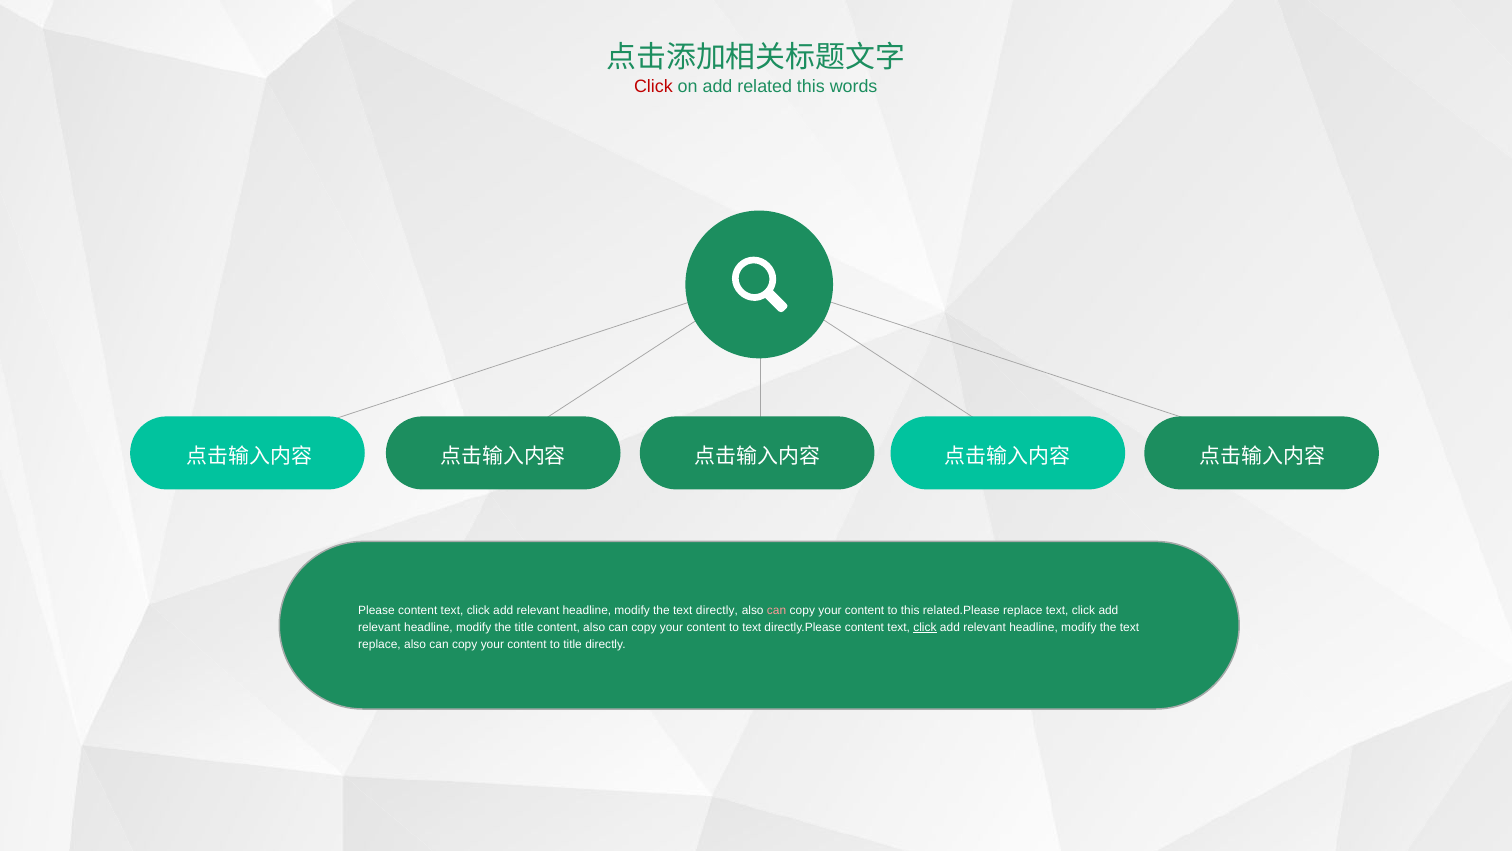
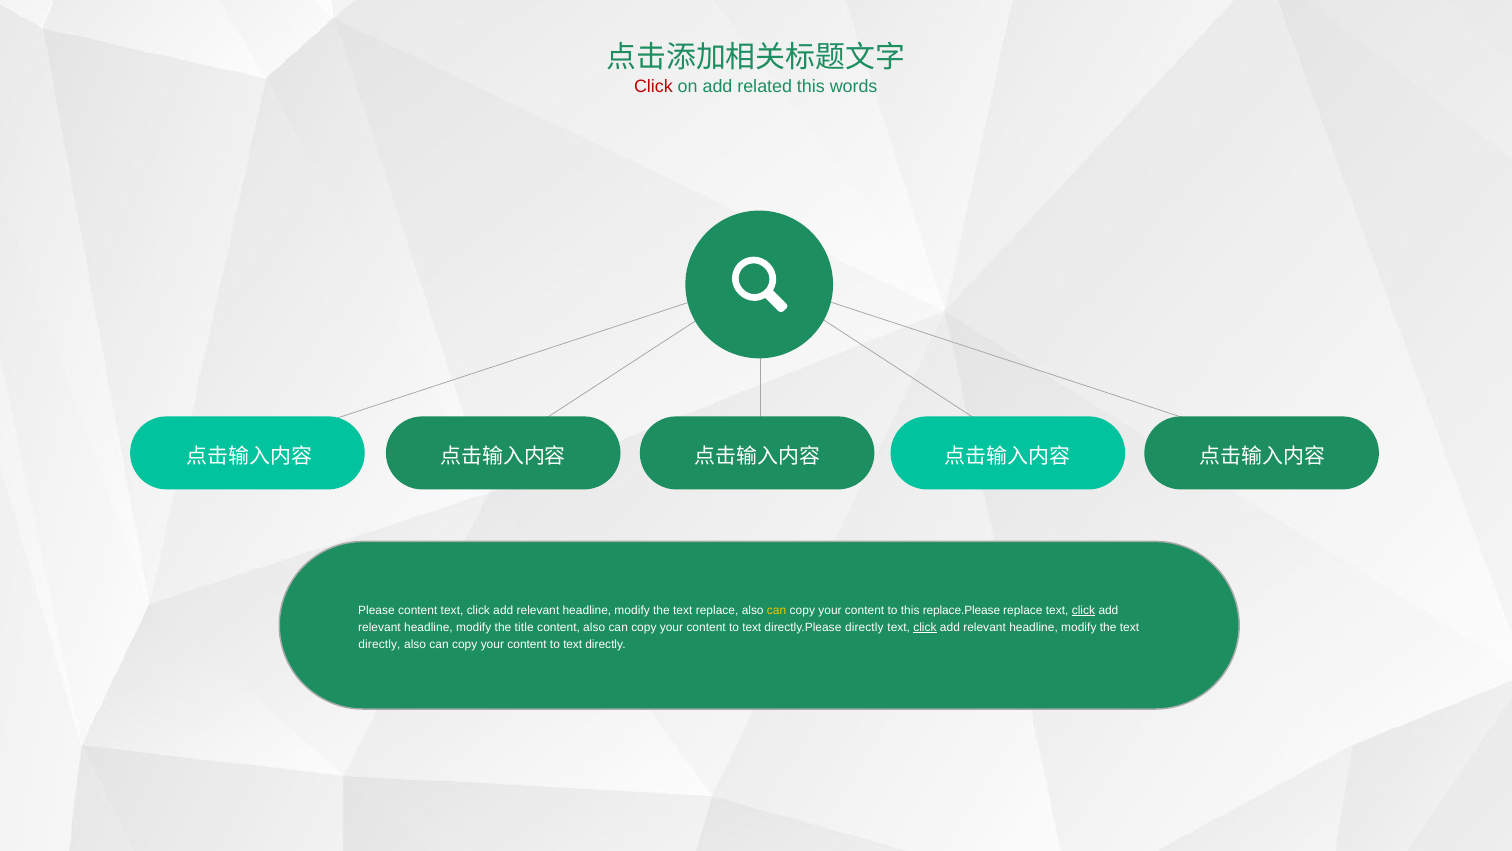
text directly: directly -> replace
can at (777, 610) colour: pink -> yellow
related.Please: related.Please -> replace.Please
click at (1083, 610) underline: none -> present
directly.Please content: content -> directly
replace at (379, 644): replace -> directly
title at (573, 644): title -> text
